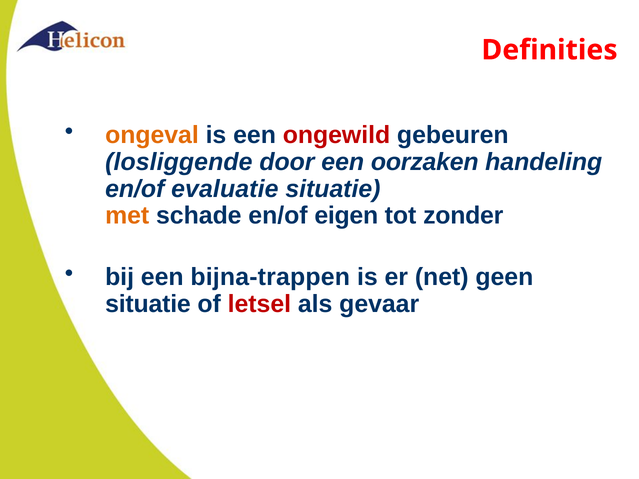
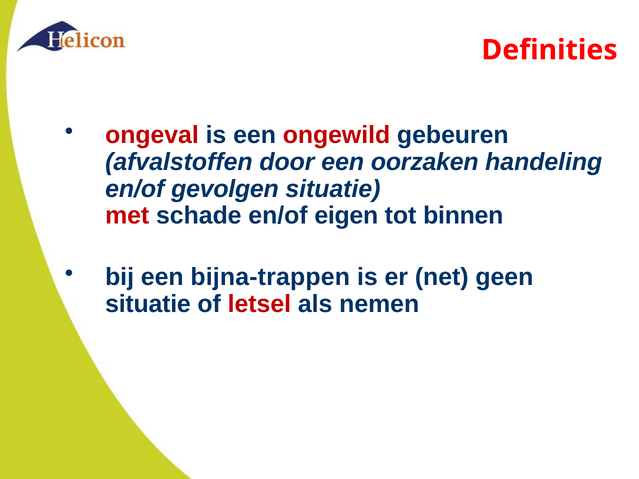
ongeval colour: orange -> red
losliggende: losliggende -> afvalstoffen
evaluatie: evaluatie -> gevolgen
met colour: orange -> red
zonder: zonder -> binnen
gevaar: gevaar -> nemen
